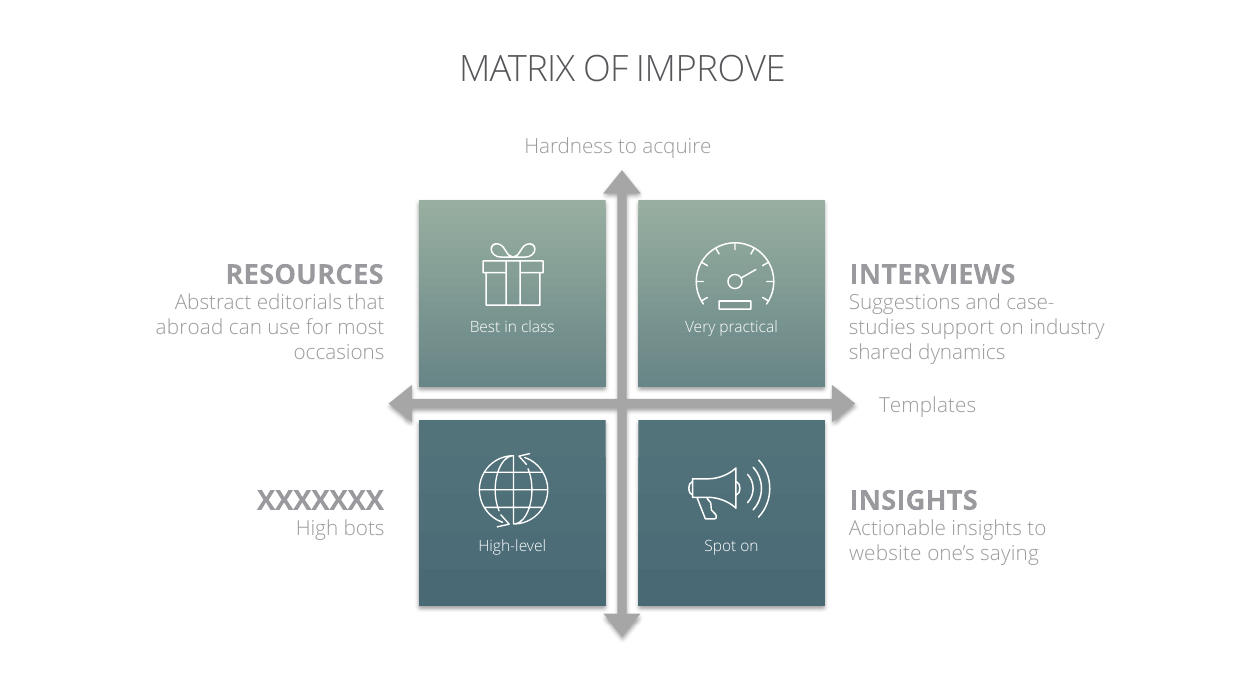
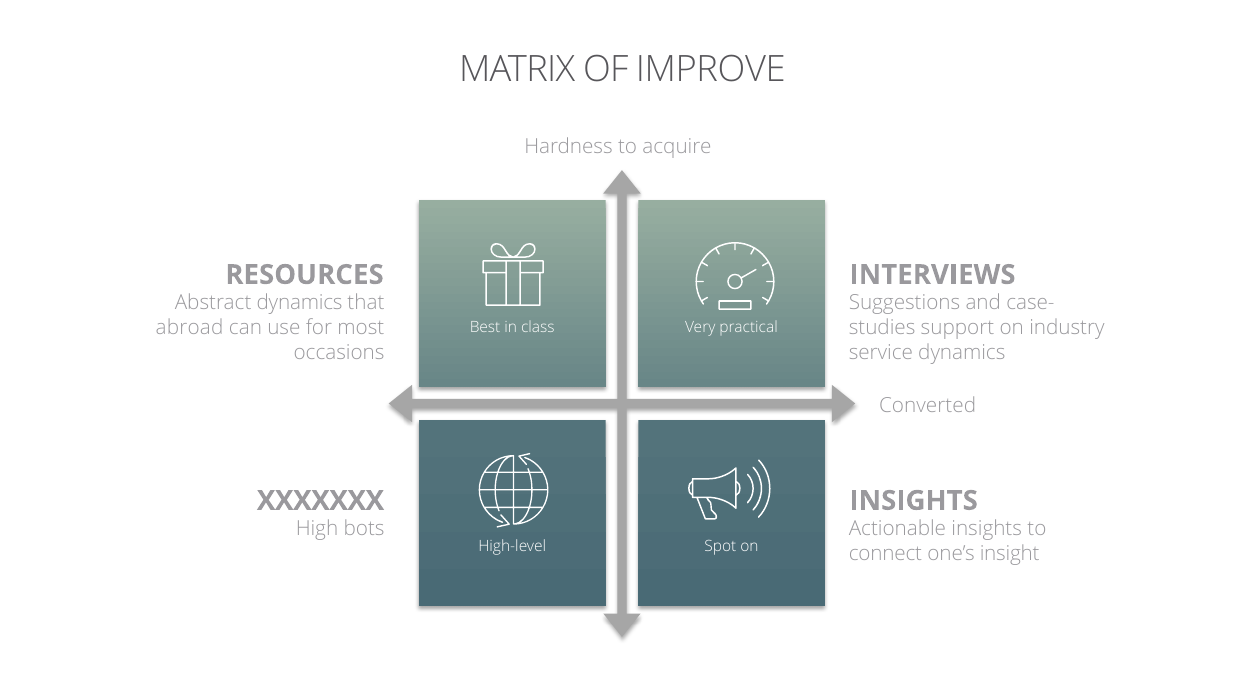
Abstract editorials: editorials -> dynamics
shared: shared -> service
Templates: Templates -> Converted
website: website -> connect
saying: saying -> insight
